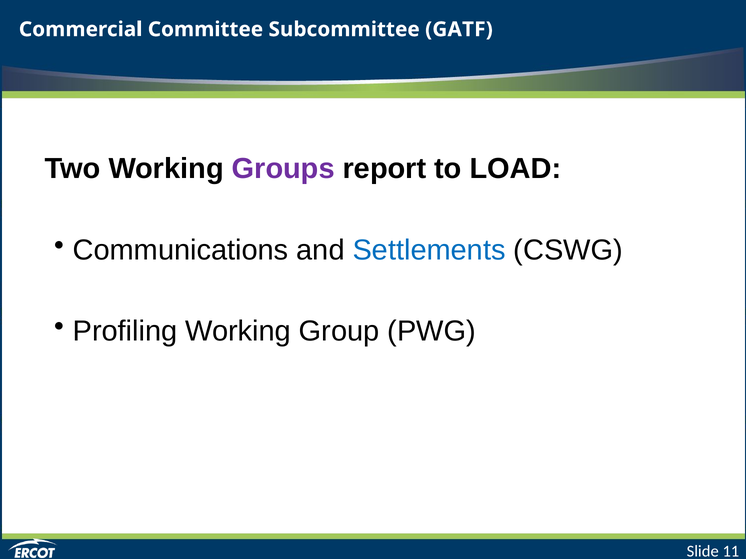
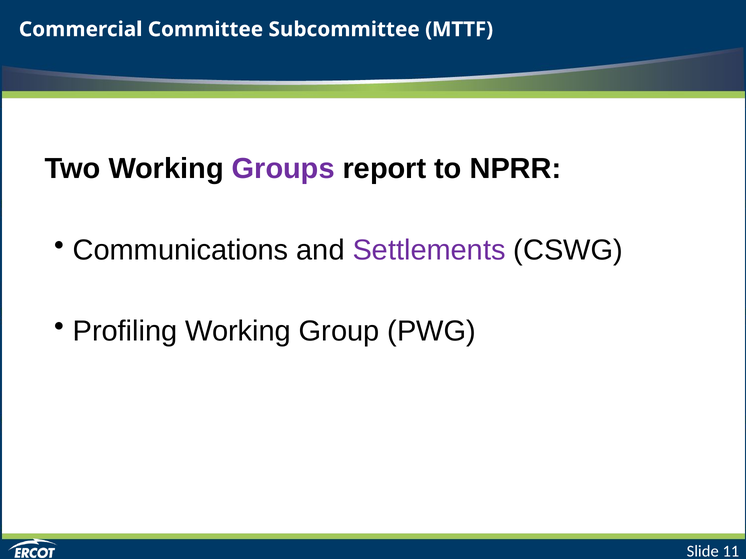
GATF: GATF -> MTTF
LOAD: LOAD -> NPRR
Settlements colour: blue -> purple
